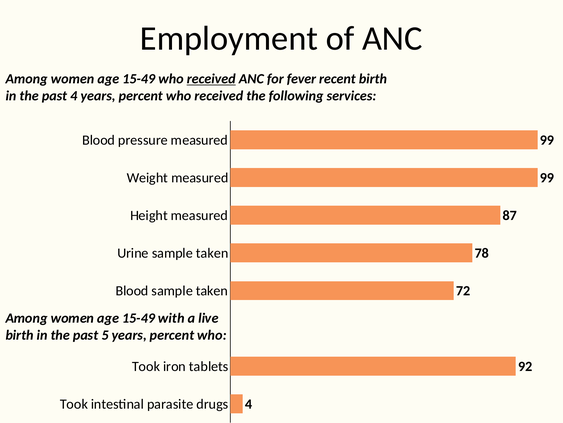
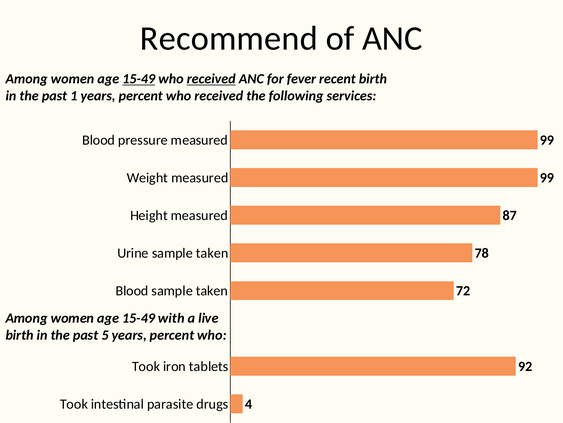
Employment: Employment -> Recommend
15-49 at (139, 79) underline: none -> present
past 4: 4 -> 1
